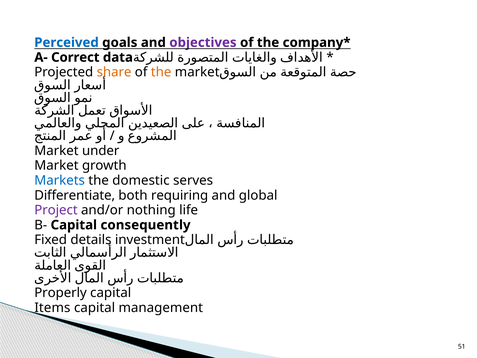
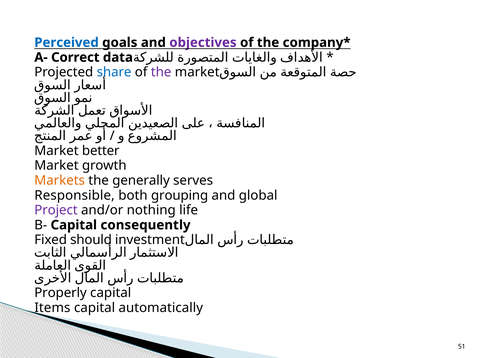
share colour: orange -> blue
the at (161, 72) colour: orange -> purple
under: under -> better
Markets colour: blue -> orange
domestic: domestic -> generally
Differentiate: Differentiate -> Responsible
requiring: requiring -> grouping
details: details -> should
management: management -> automatically
